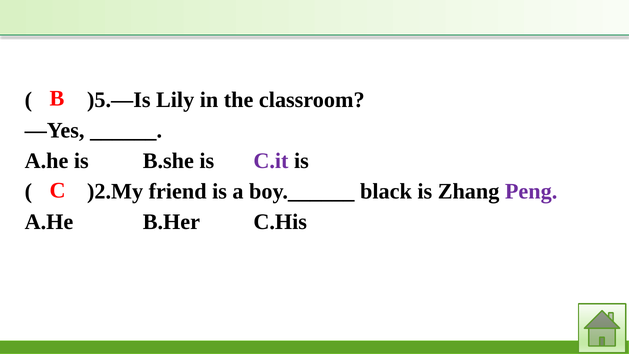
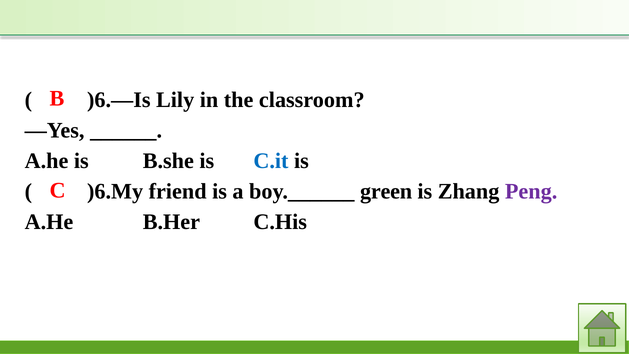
)5.—Is: )5.—Is -> )6.—Is
C.it colour: purple -> blue
)2.My: )2.My -> )6.My
black: black -> green
